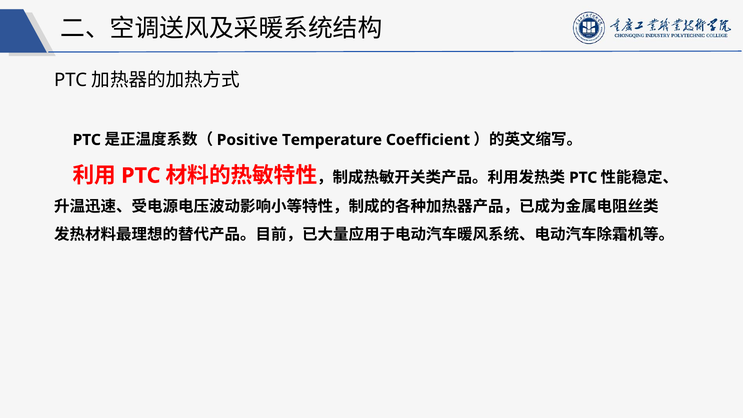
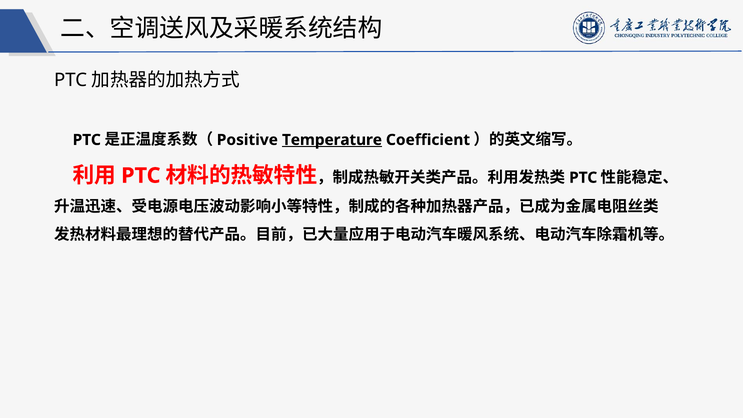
Temperature underline: none -> present
